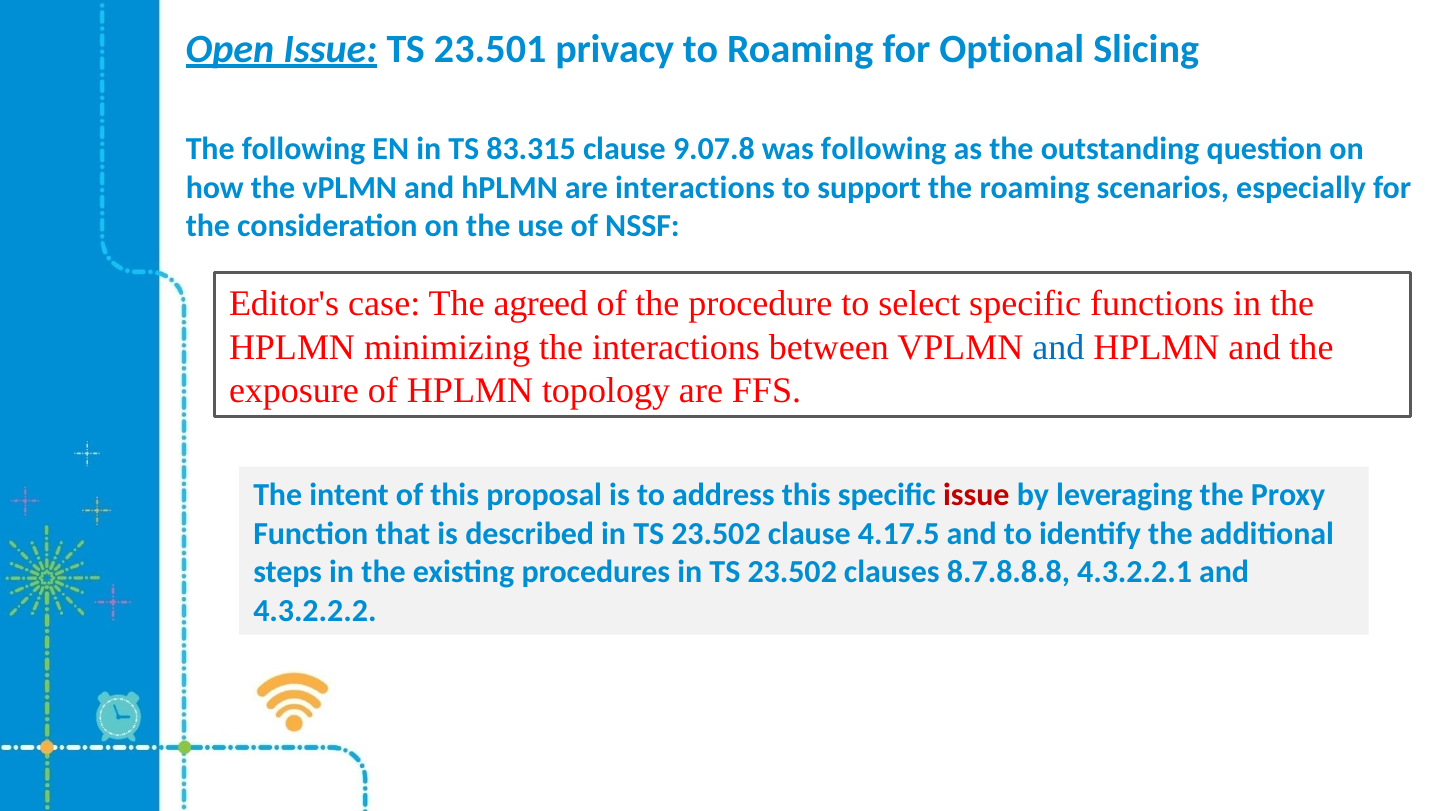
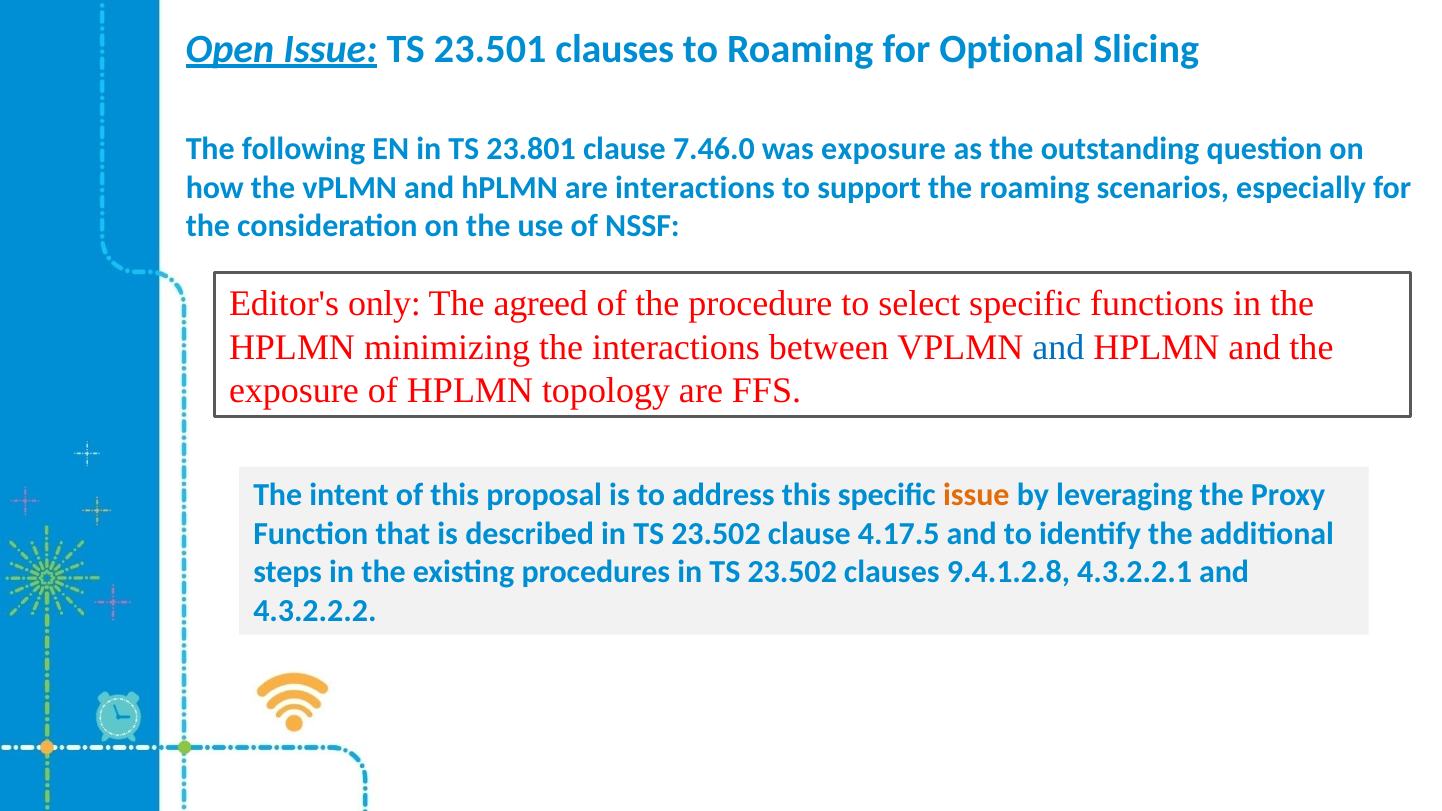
23.501 privacy: privacy -> clauses
83.315: 83.315 -> 23.801
9.07.8: 9.07.8 -> 7.46.0
was following: following -> exposure
case: case -> only
issue at (976, 495) colour: red -> orange
8.7.8.8.8: 8.7.8.8.8 -> 9.4.1.2.8
